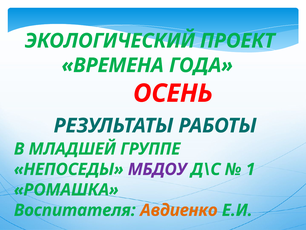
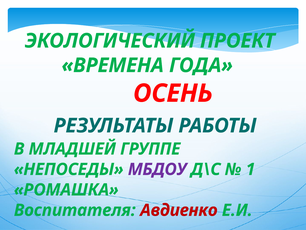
Авдиенко colour: orange -> red
